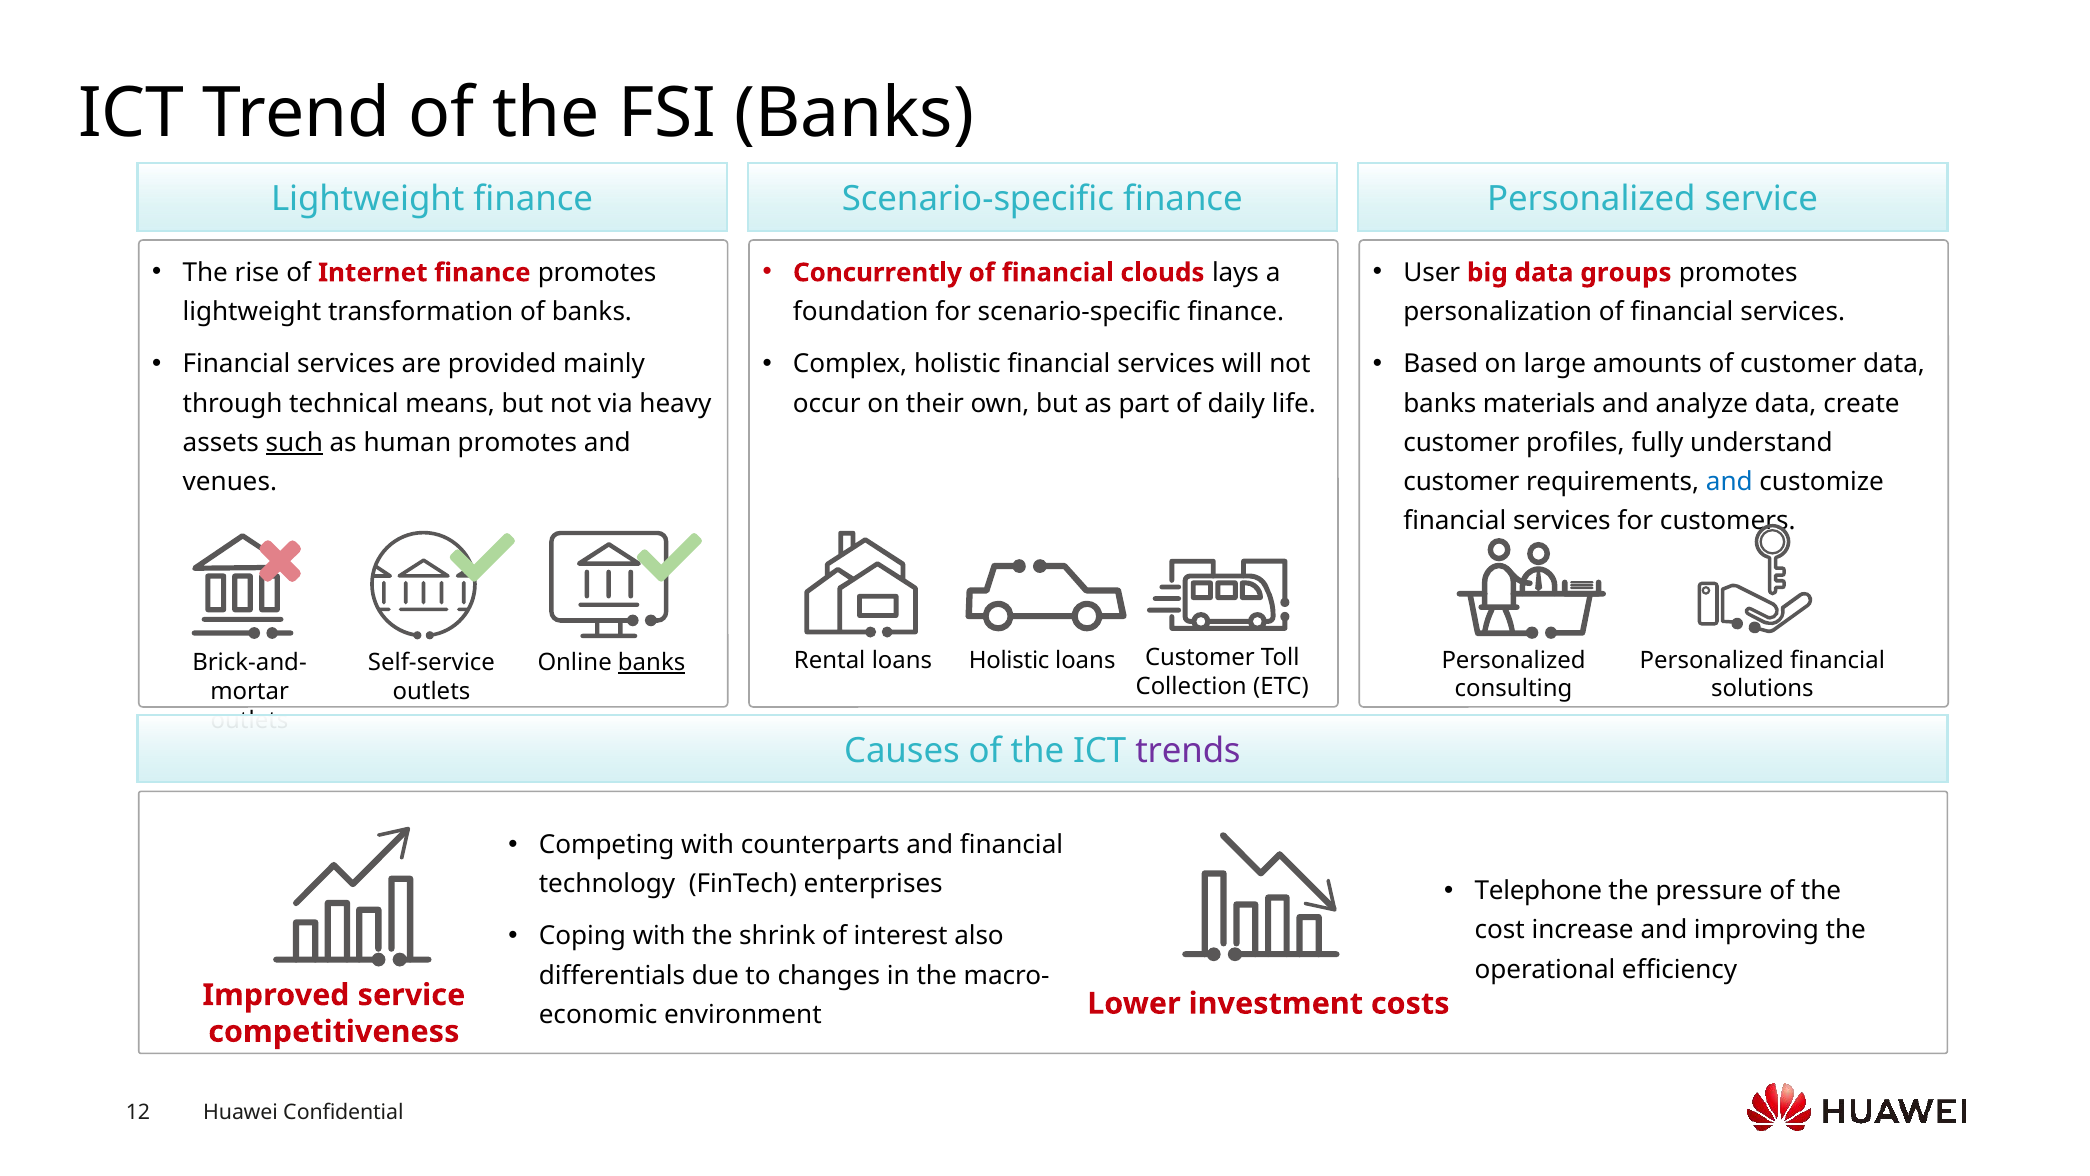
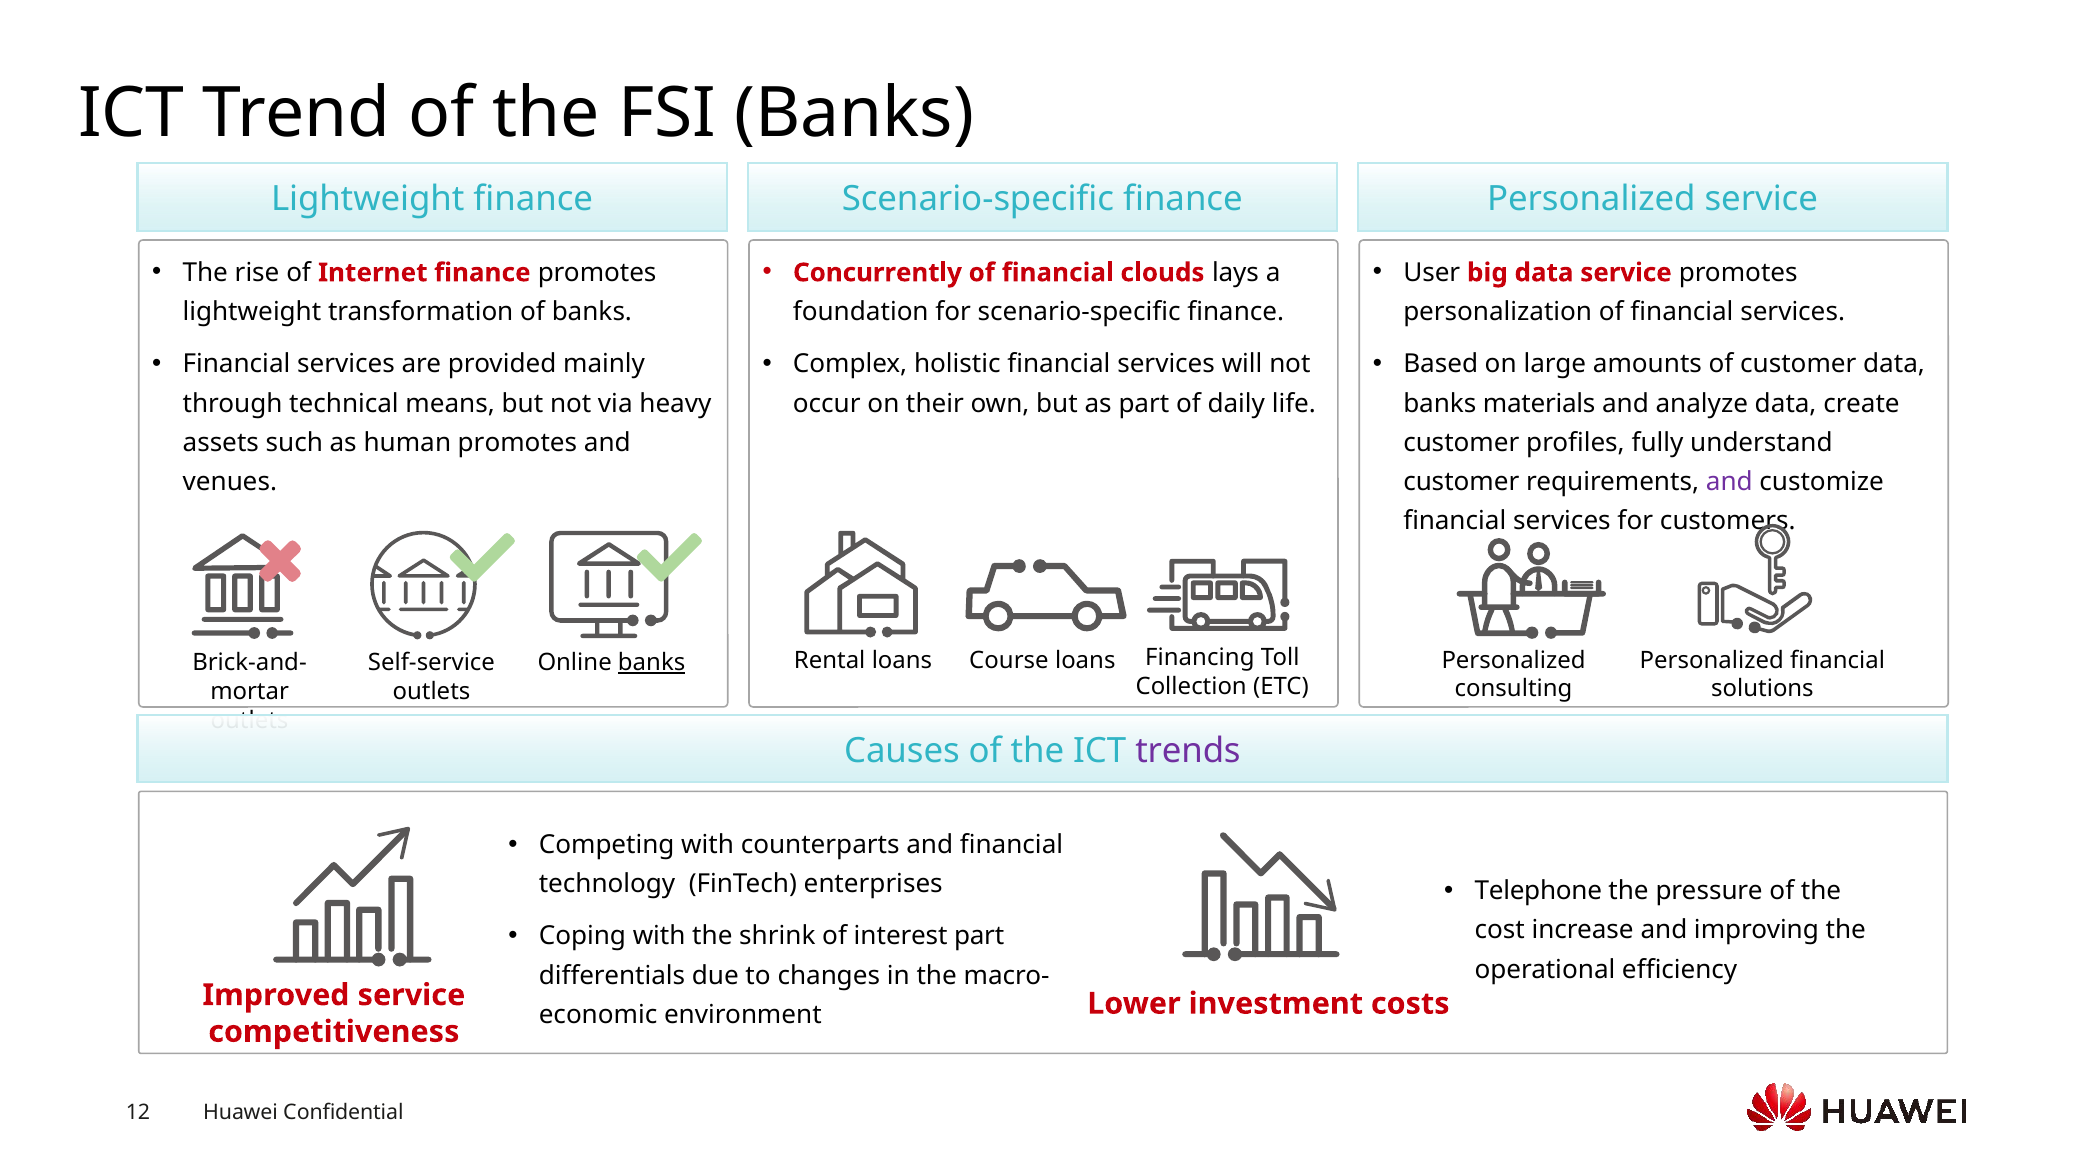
data groups: groups -> service
such underline: present -> none
and at (1729, 482) colour: blue -> purple
loans Holistic: Holistic -> Course
loans Customer: Customer -> Financing
interest also: also -> part
